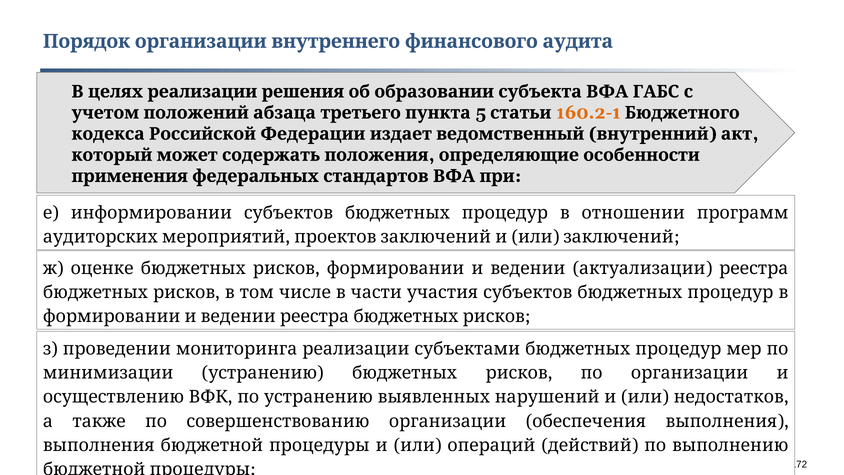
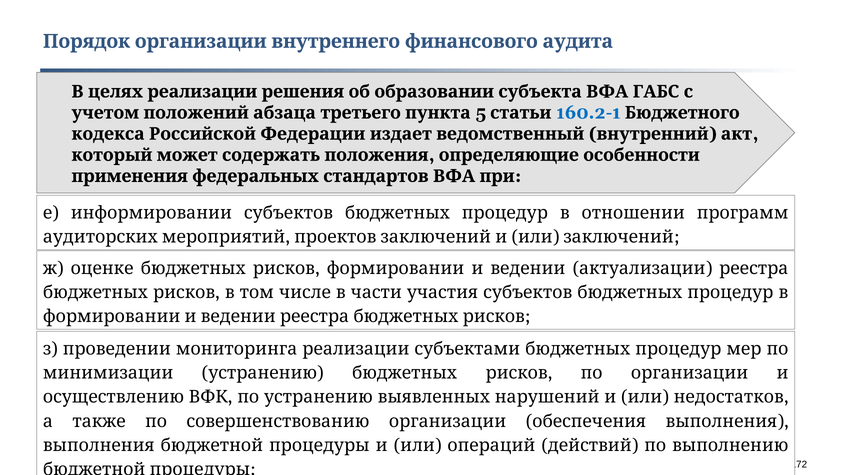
160.2-1 colour: orange -> blue
